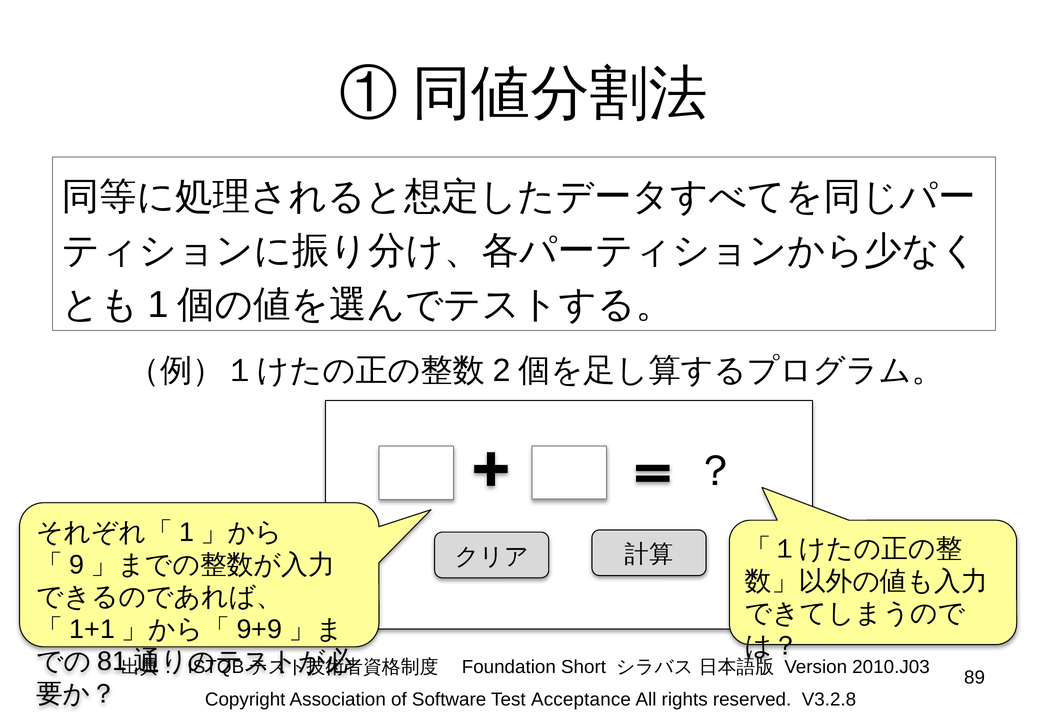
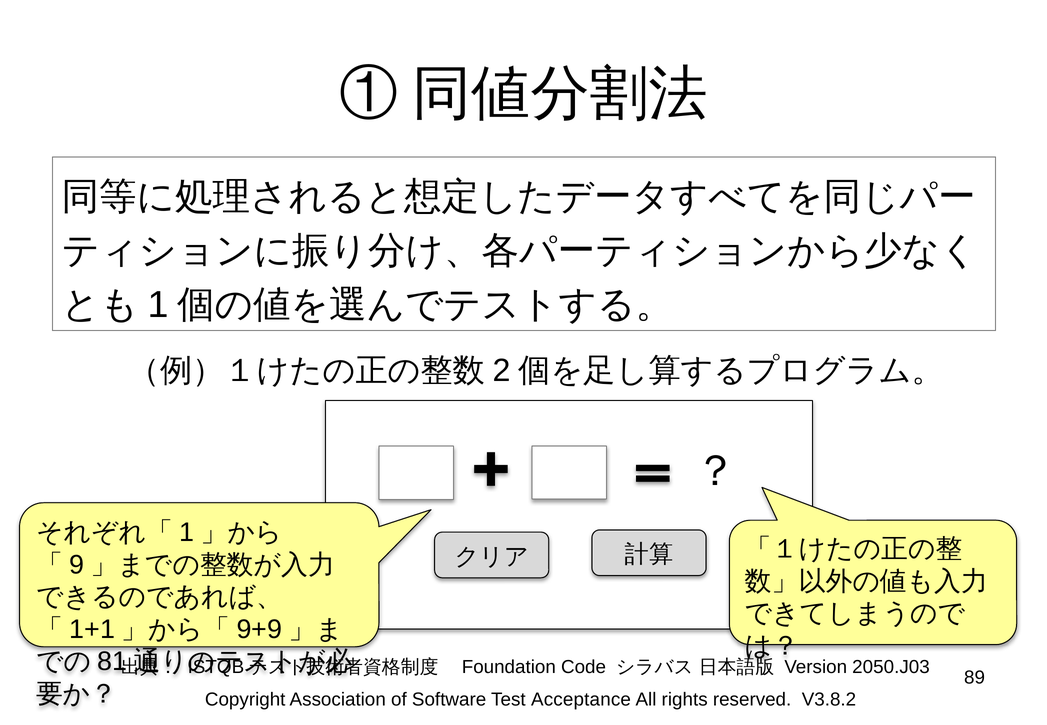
Short: Short -> Code
2010.J03: 2010.J03 -> 2050.J03
V3.2.8: V3.2.8 -> V3.8.2
